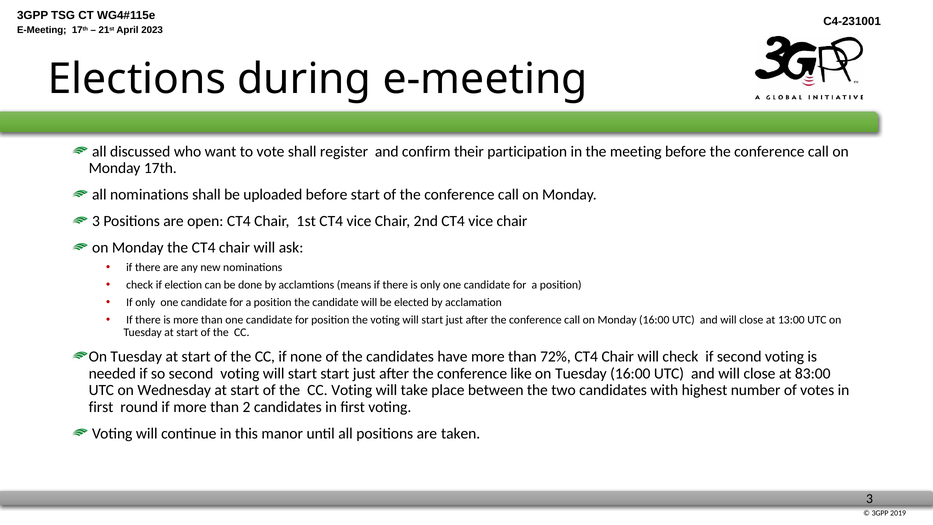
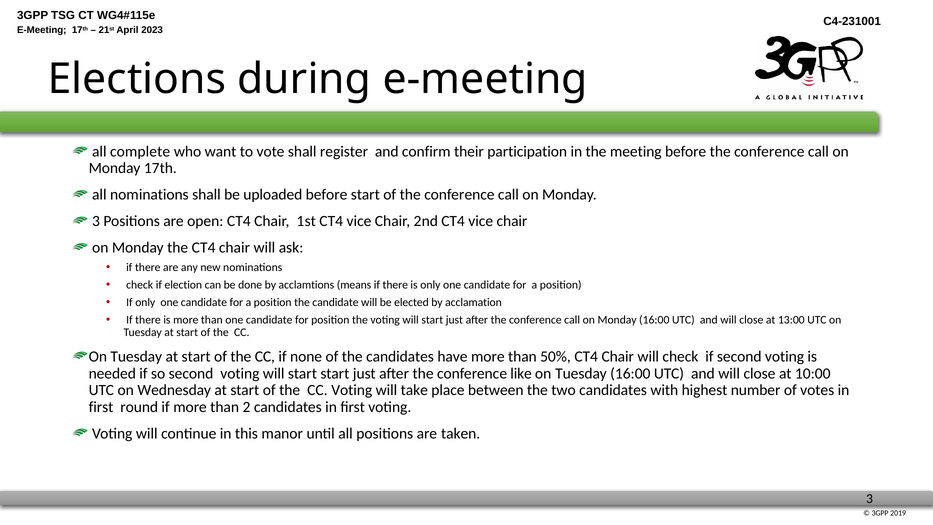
discussed: discussed -> complete
72%: 72% -> 50%
83:00: 83:00 -> 10:00
